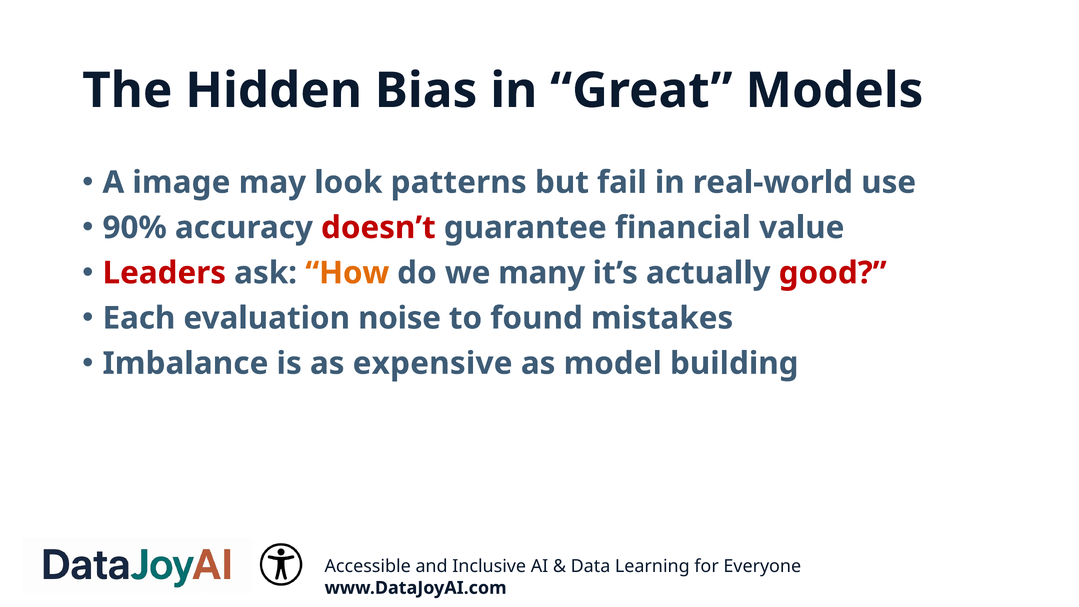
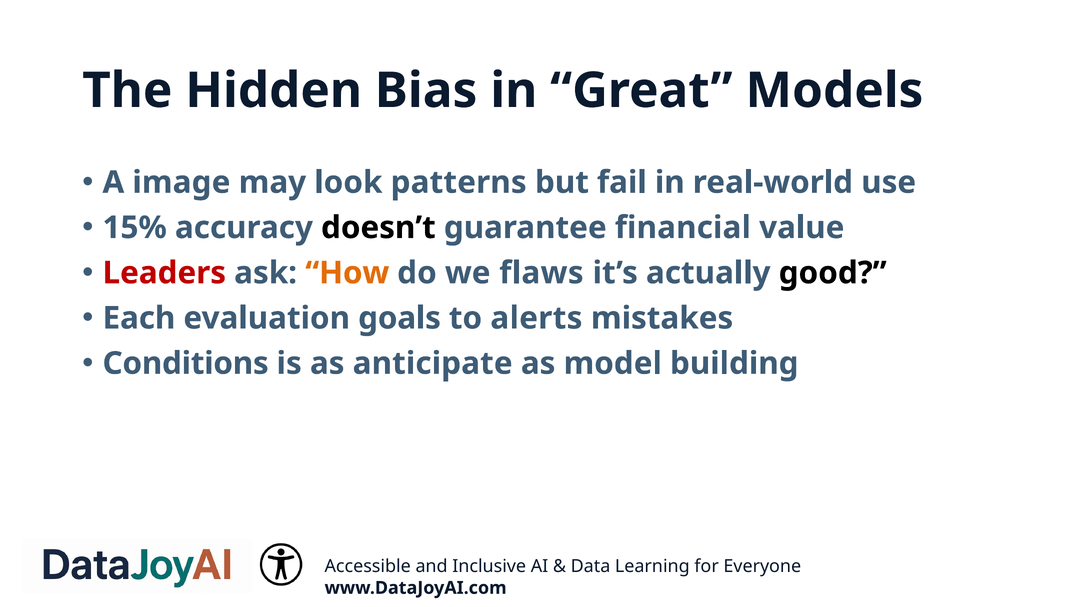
90%: 90% -> 15%
doesn’t colour: red -> black
many: many -> flaws
good colour: red -> black
noise: noise -> goals
found: found -> alerts
Imbalance: Imbalance -> Conditions
expensive: expensive -> anticipate
